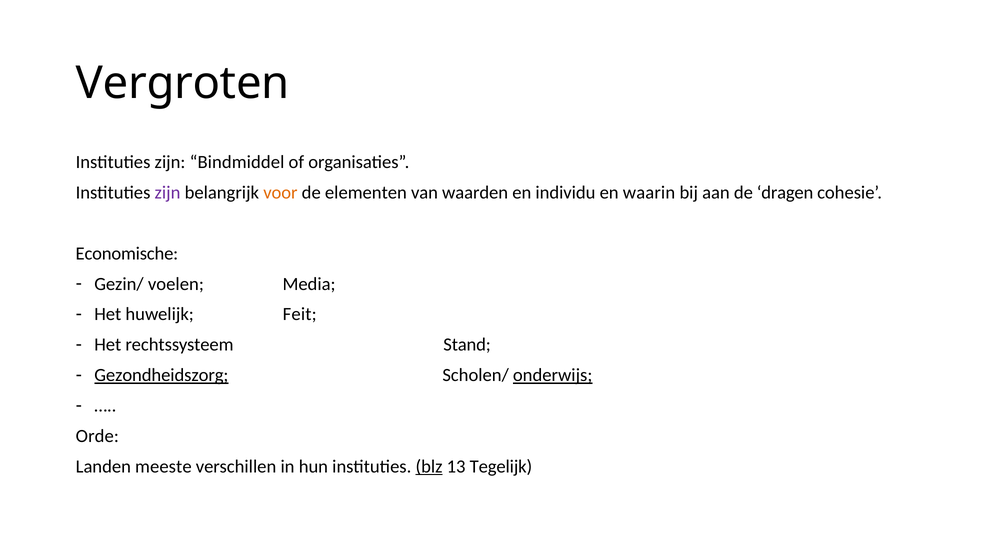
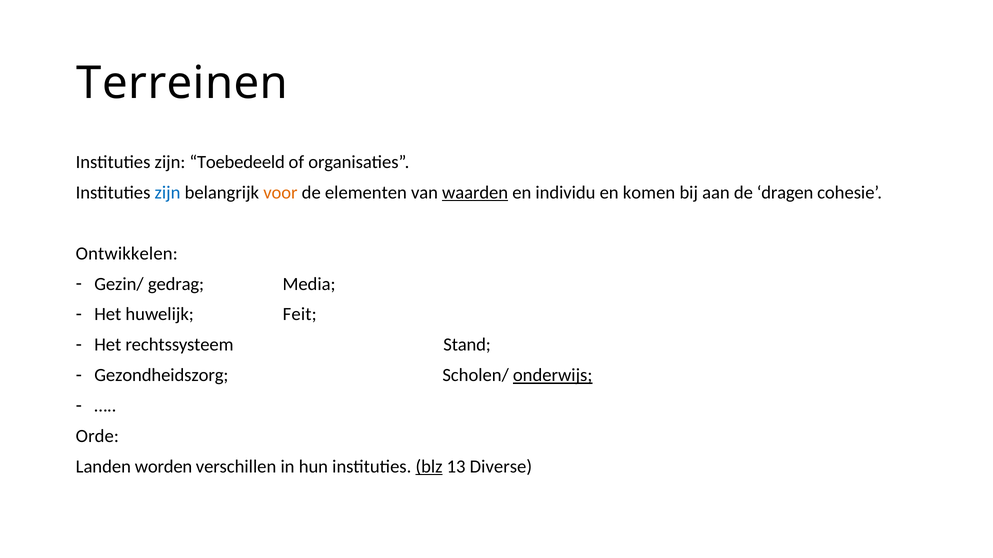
Vergroten: Vergroten -> Terreinen
Bindmiddel: Bindmiddel -> Toebedeeld
zijn at (168, 193) colour: purple -> blue
waarden underline: none -> present
waarin: waarin -> komen
Economische: Economische -> Ontwikkelen
voelen: voelen -> gedrag
Gezondheidszorg underline: present -> none
meeste: meeste -> worden
Tegelijk: Tegelijk -> Diverse
